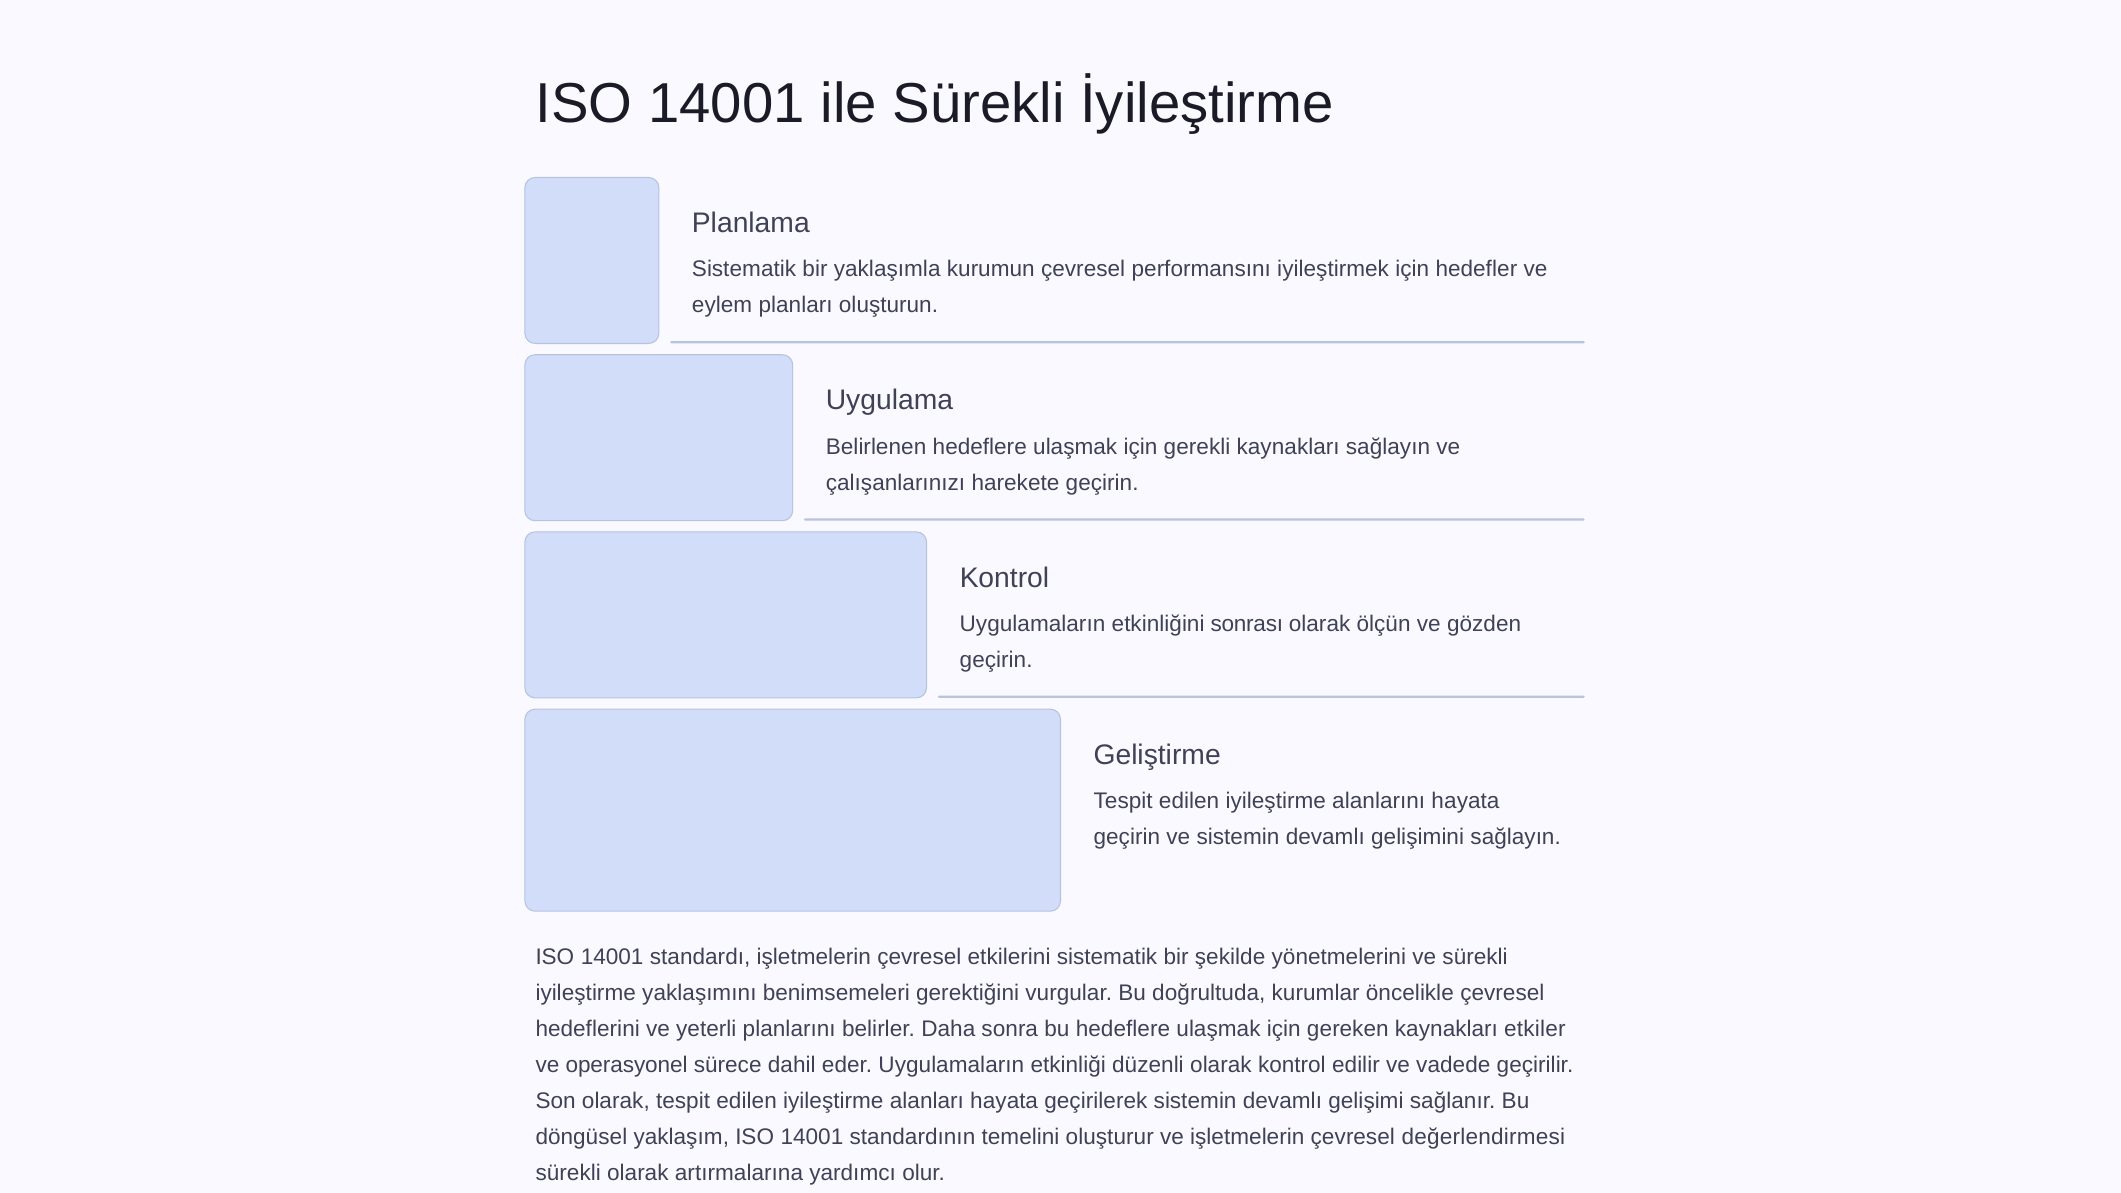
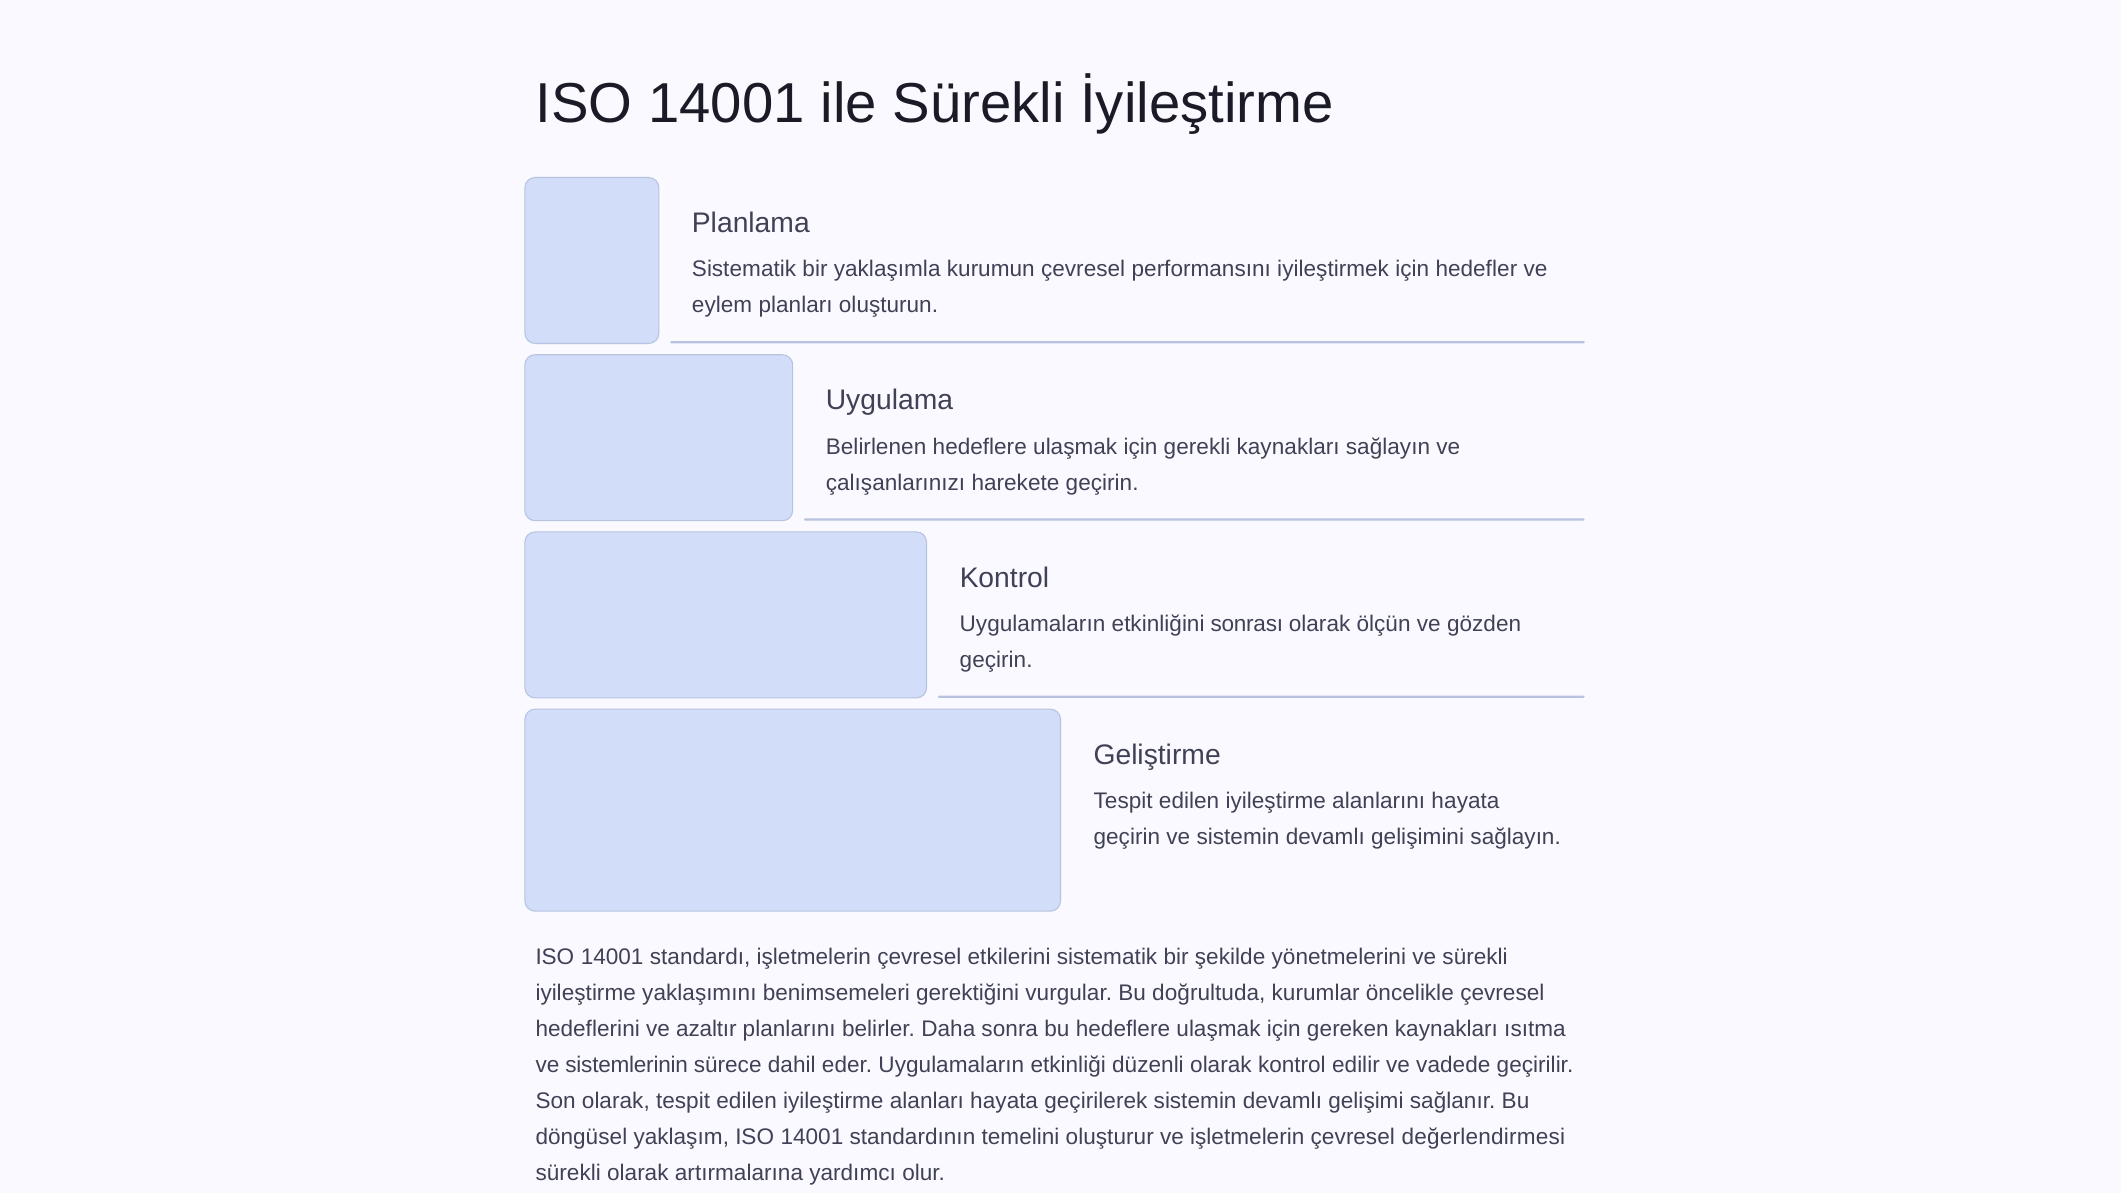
yeterli: yeterli -> azaltır
etkiler: etkiler -> ısıtma
operasyonel: operasyonel -> sistemlerinin
